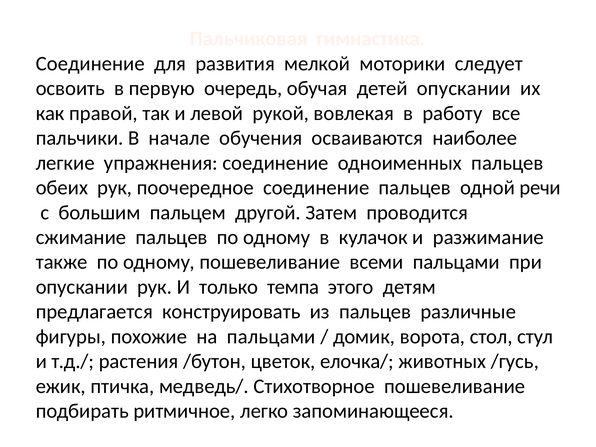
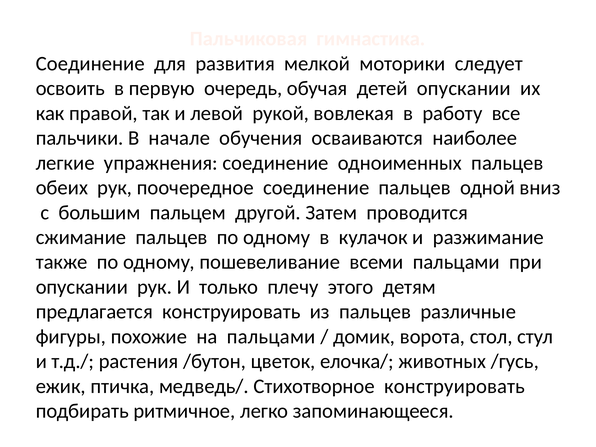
речи: речи -> вниз
темпа: темпа -> плечу
Стихотворное пошевеливание: пошевеливание -> конструировать
